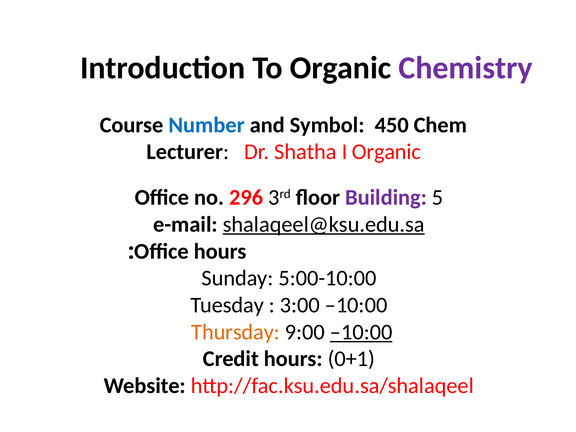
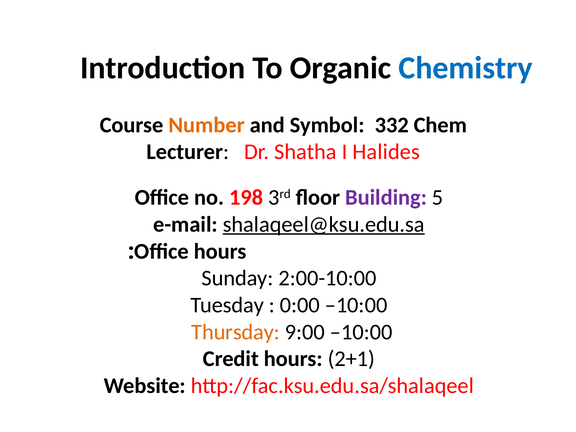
Chemistry colour: purple -> blue
Number colour: blue -> orange
450: 450 -> 332
I Organic: Organic -> Halides
296: 296 -> 198
5:00-10:00: 5:00-10:00 -> 2:00-10:00
3:00: 3:00 -> 0:00
–10:00 at (361, 332) underline: present -> none
0+1: 0+1 -> 2+1
